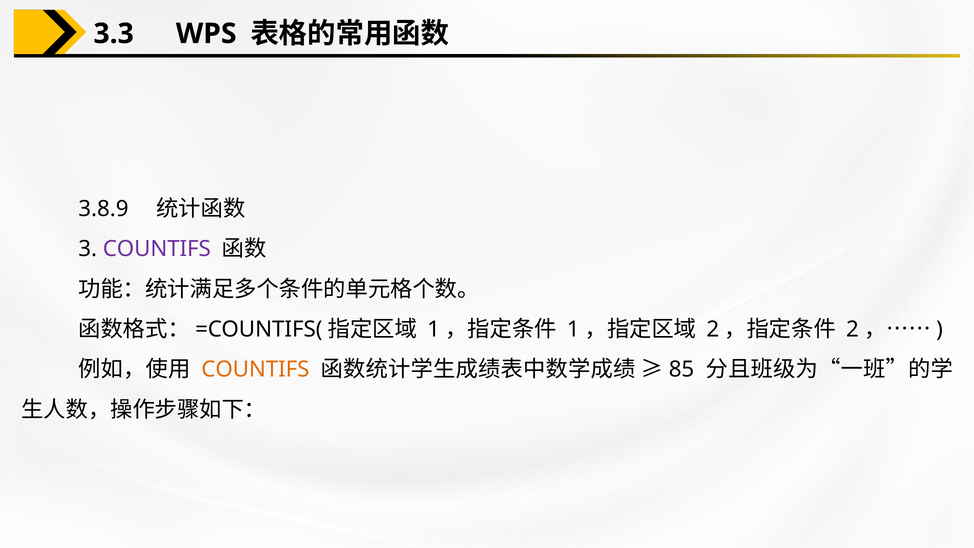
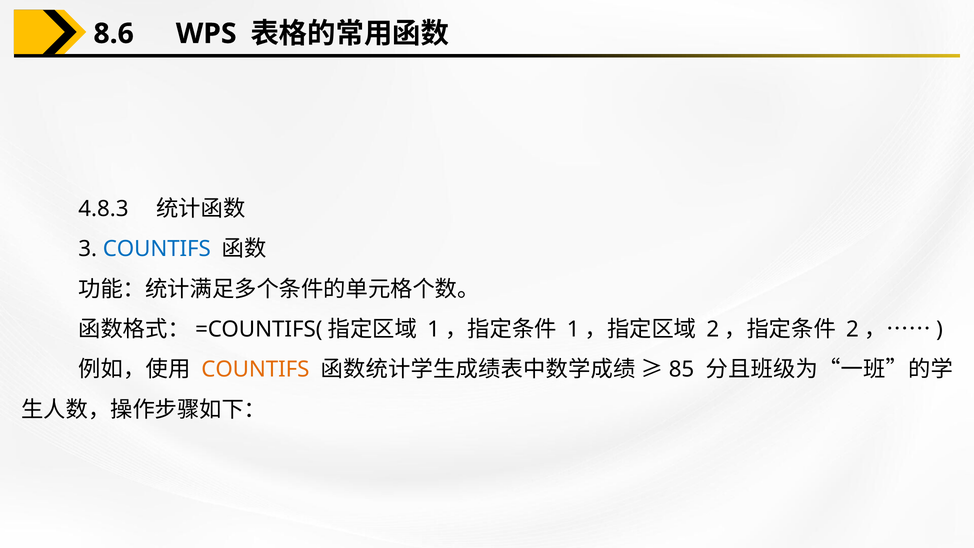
3.3: 3.3 -> 8.6
3.8.9: 3.8.9 -> 4.8.3
COUNTIFS at (157, 249) colour: purple -> blue
